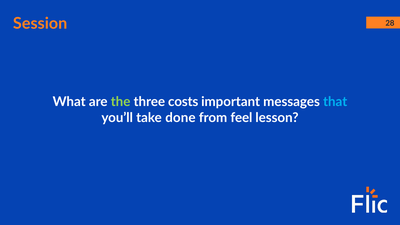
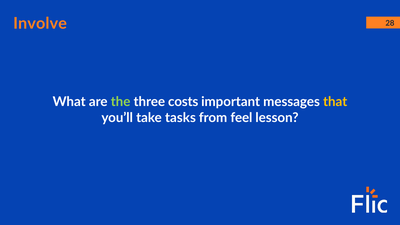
Session: Session -> Involve
that colour: light blue -> yellow
done: done -> tasks
